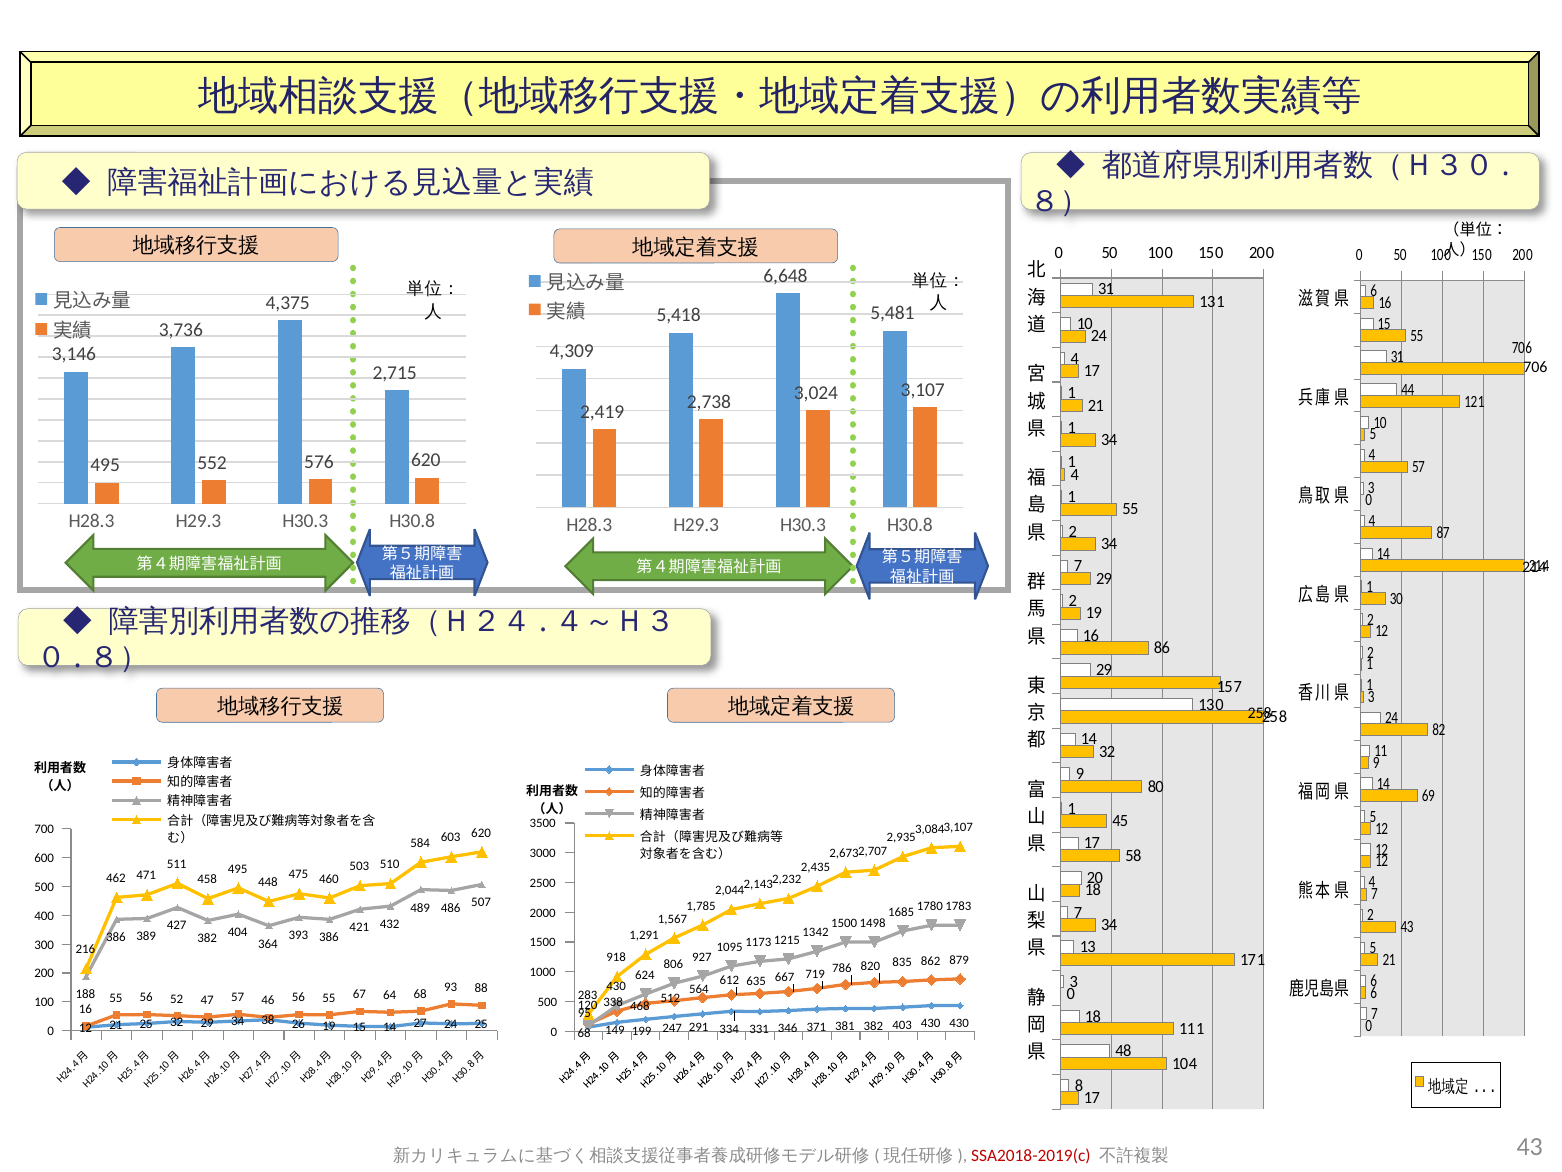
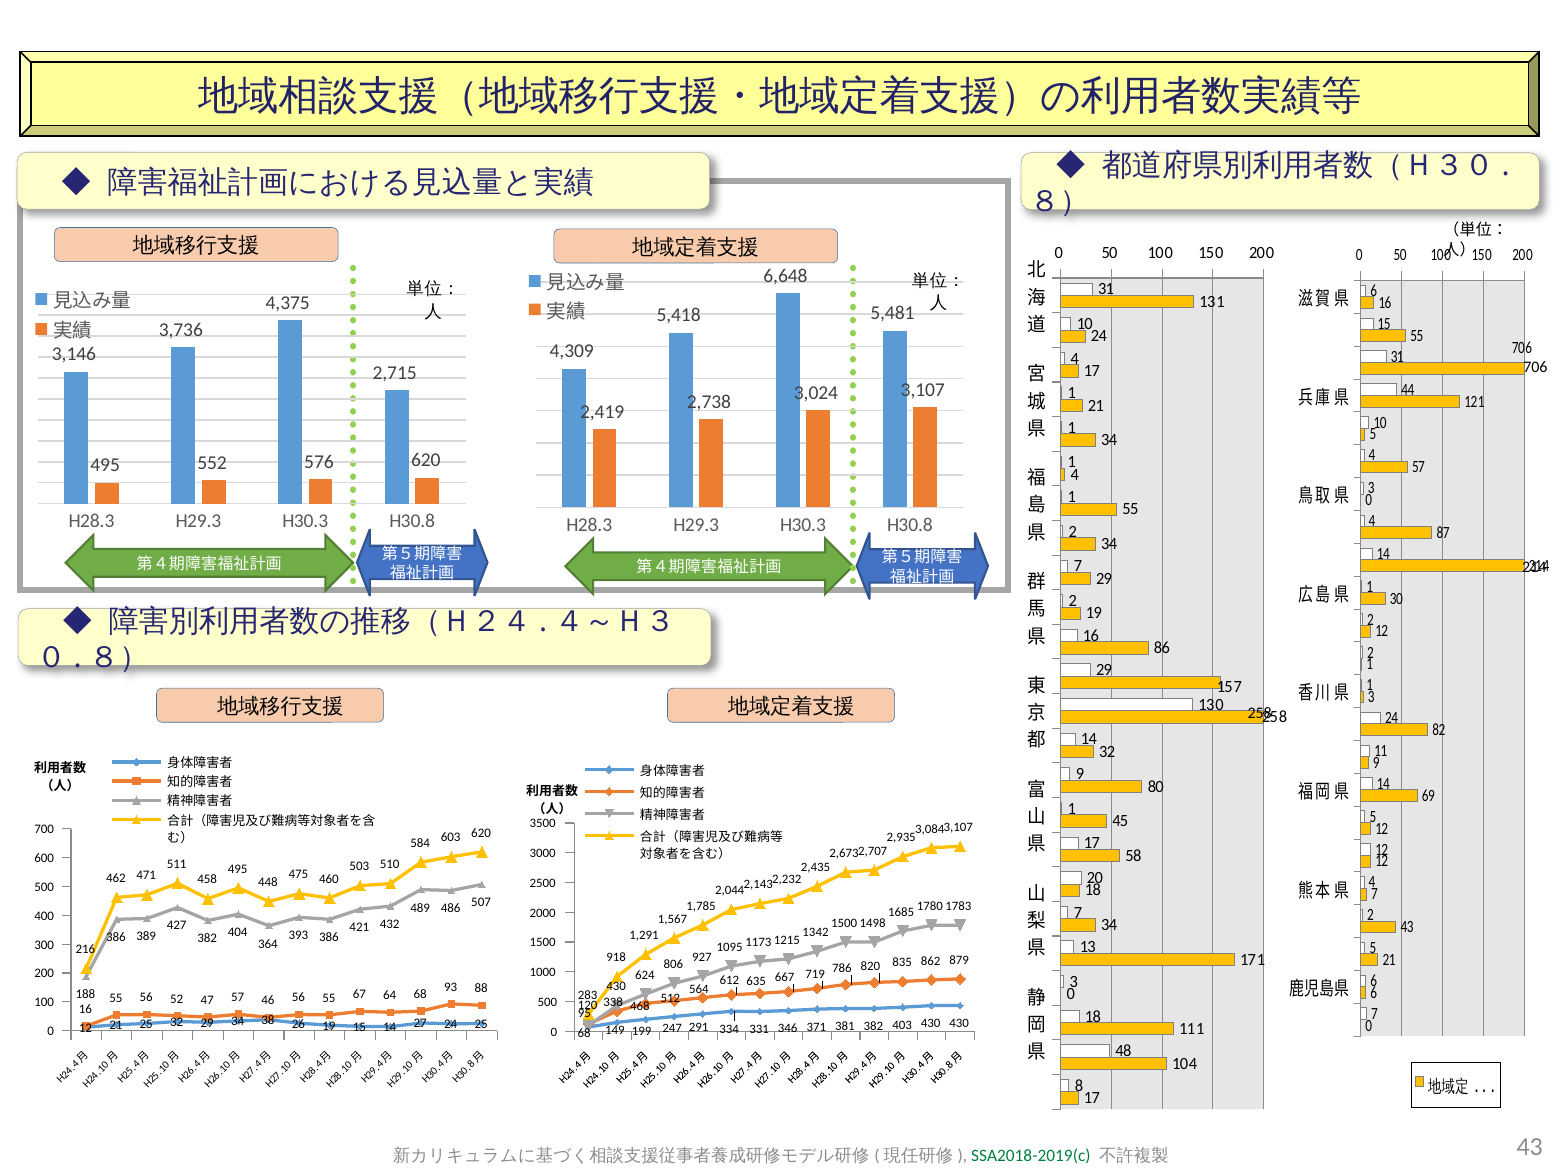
SSA2018-2019(c colour: red -> green
